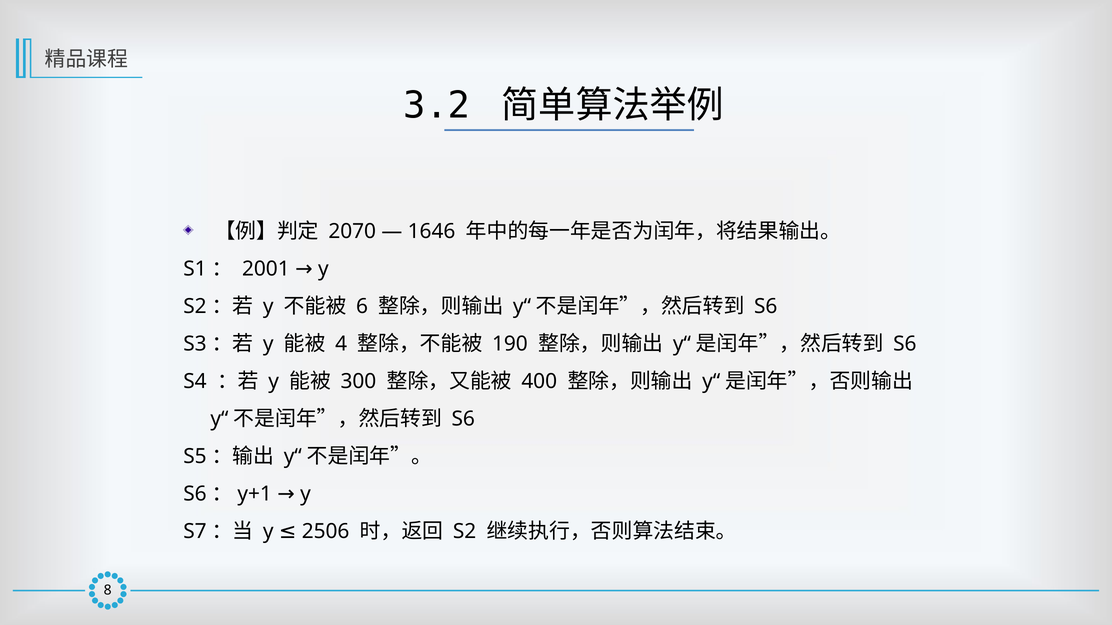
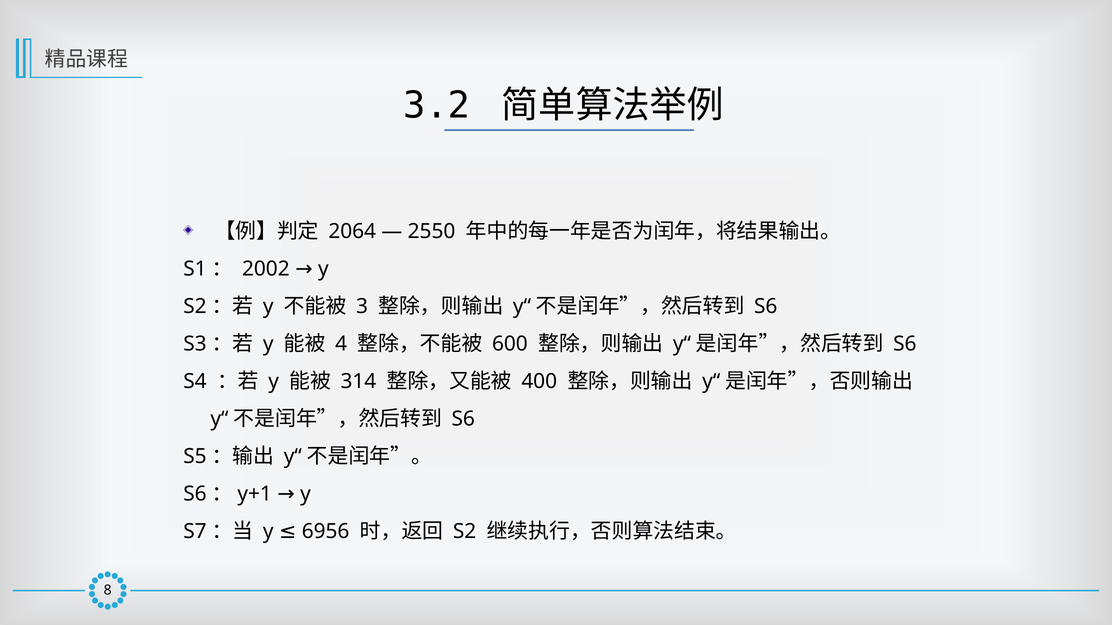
2070: 2070 -> 2064
1646: 1646 -> 2550
2001: 2001 -> 2002
6: 6 -> 3
190: 190 -> 600
300: 300 -> 314
2506: 2506 -> 6956
